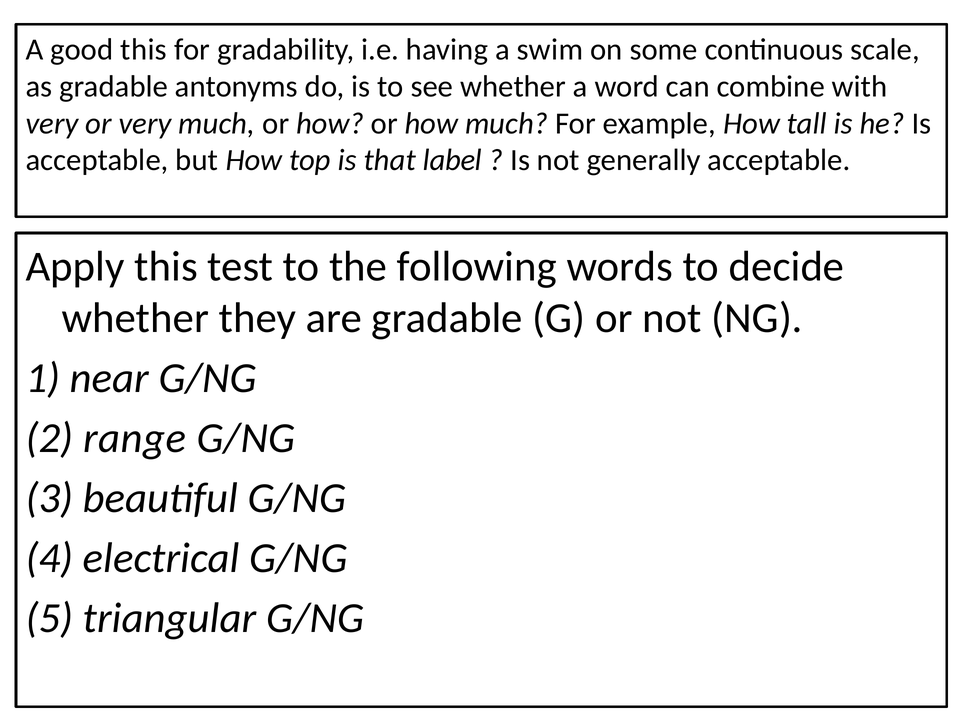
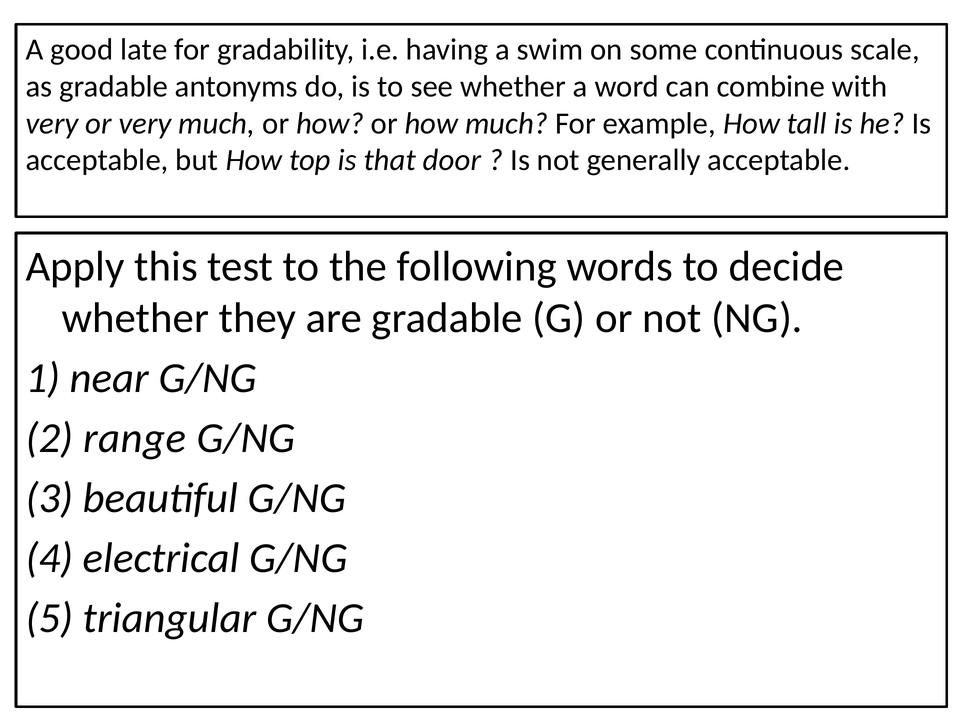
good this: this -> late
label: label -> door
